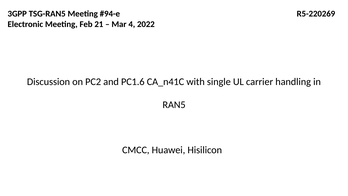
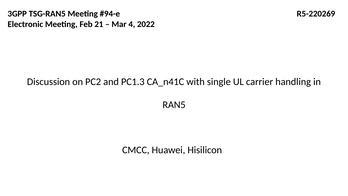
PC1.6: PC1.6 -> PC1.3
